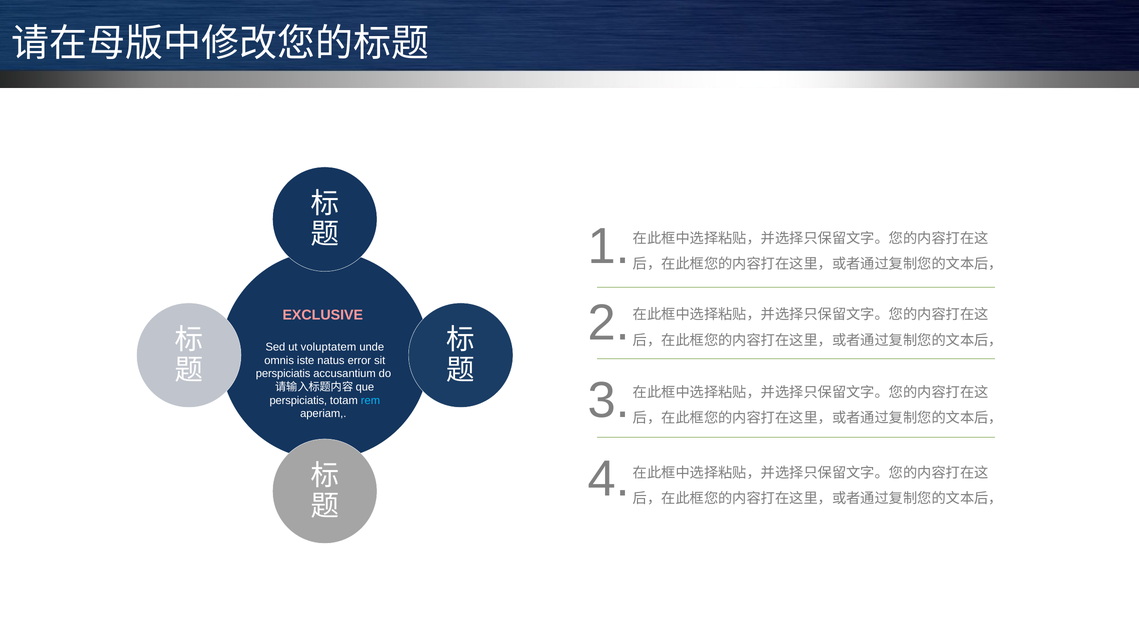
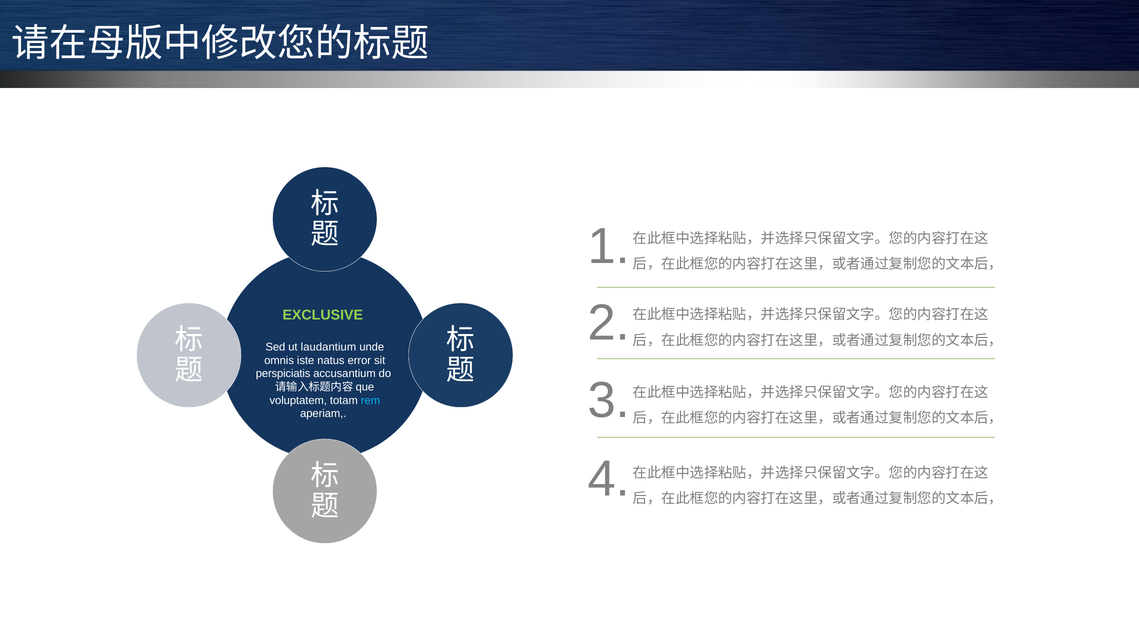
EXCLUSIVE colour: pink -> light green
voluptatem: voluptatem -> laudantium
perspiciatis at (298, 400): perspiciatis -> voluptatem
